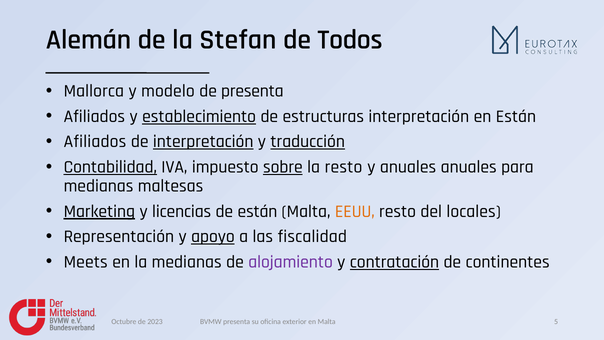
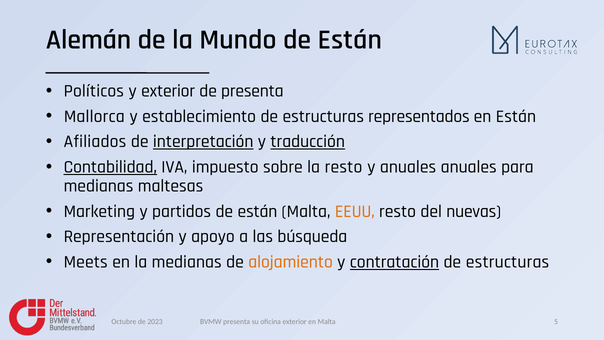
Stefan: Stefan -> Mundo
Todos at (350, 40): Todos -> Están
Mallorca: Mallorca -> Políticos
y modelo: modelo -> exterior
Afiliados at (94, 116): Afiliados -> Mallorca
establecimiento underline: present -> none
estructuras interpretación: interpretación -> representados
sobre underline: present -> none
Marketing underline: present -> none
licencias: licencias -> partidos
locales: locales -> nuevas
apoyo underline: present -> none
fiscalidad: fiscalidad -> búsqueda
alojamiento colour: purple -> orange
continentes at (508, 262): continentes -> estructuras
